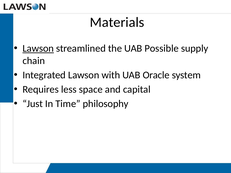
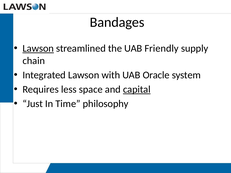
Materials: Materials -> Bandages
Possible: Possible -> Friendly
capital underline: none -> present
